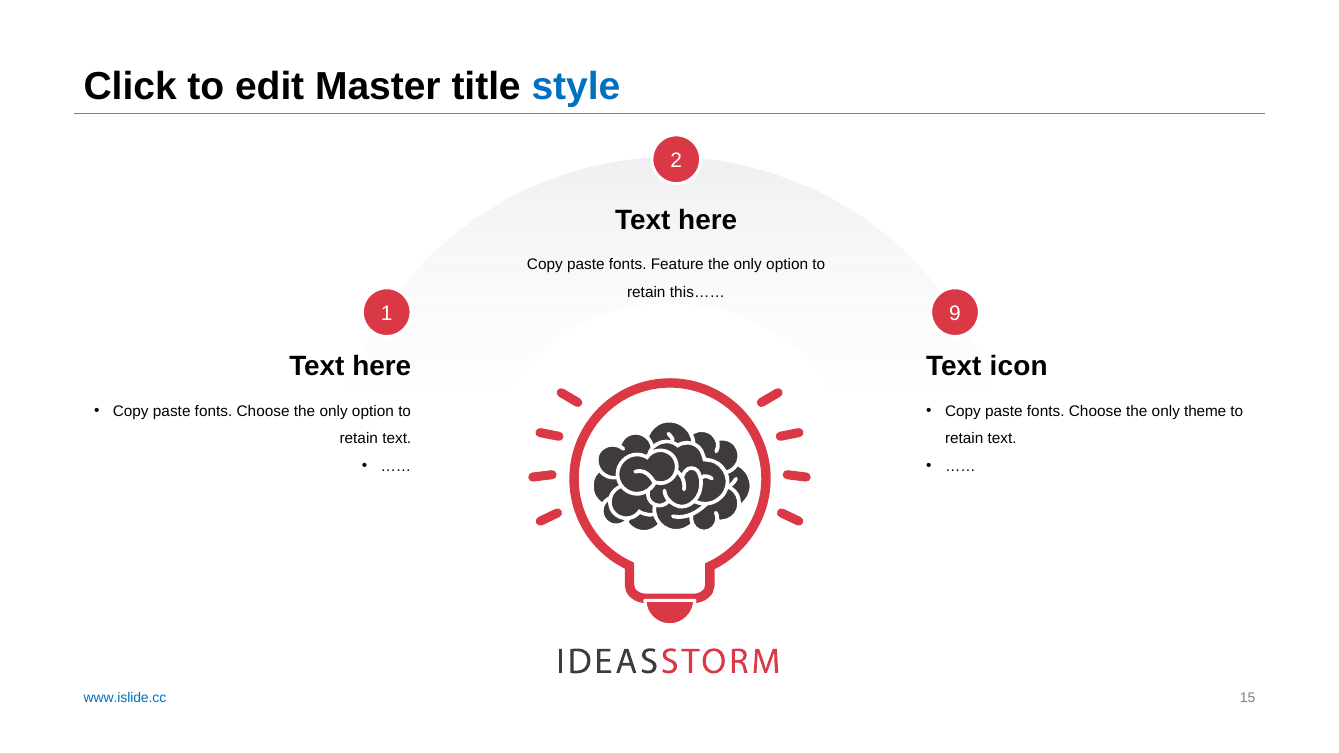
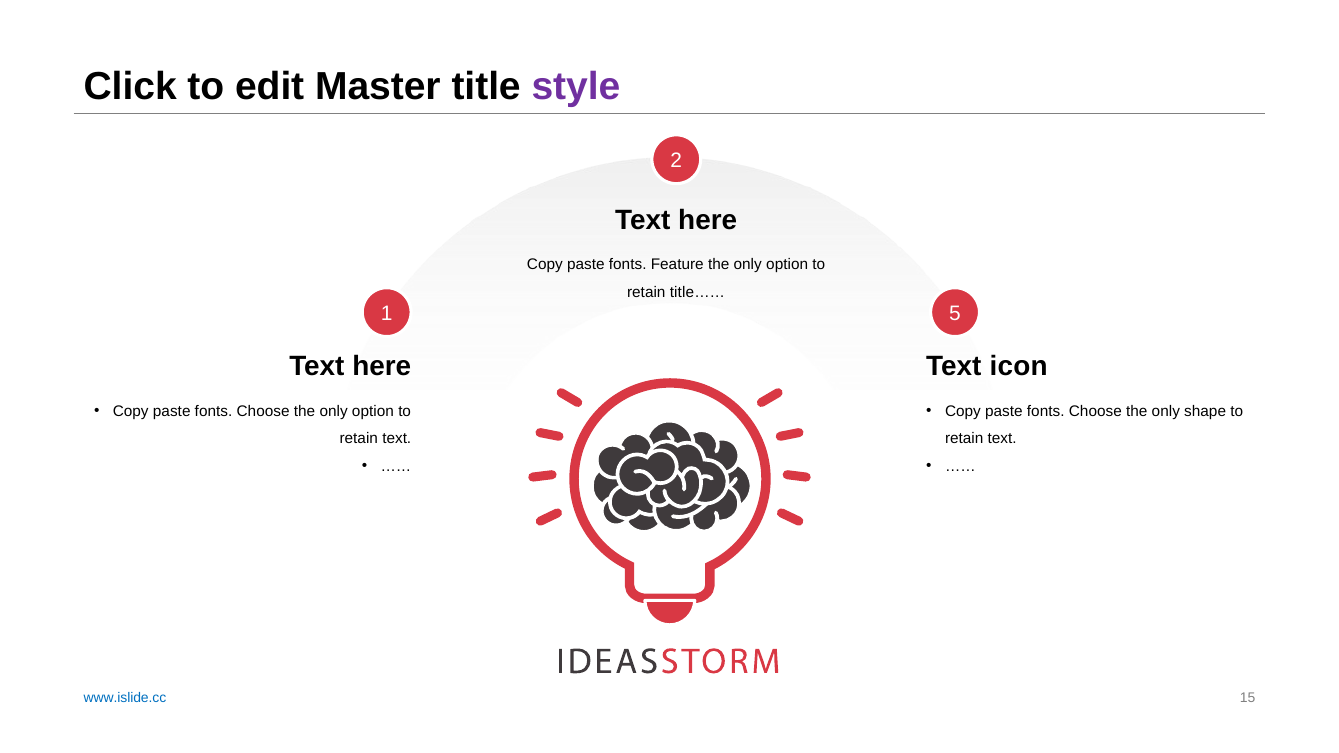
style colour: blue -> purple
this……: this…… -> title……
9: 9 -> 5
theme: theme -> shape
